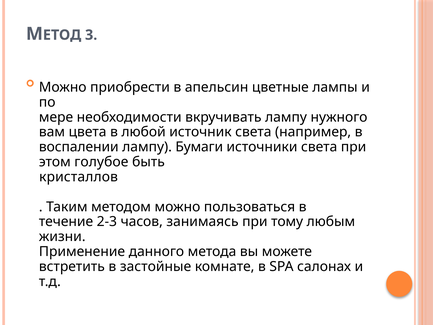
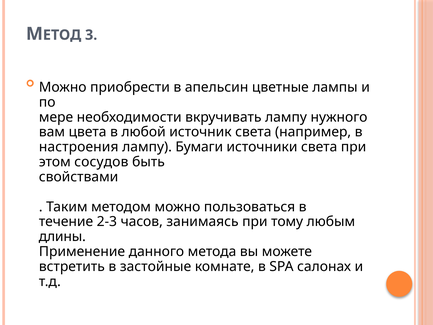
воспалении: воспалении -> настроения
голубое: голубое -> сосудов
кристаллов: кристаллов -> свойствами
жизни: жизни -> длины
